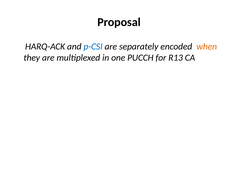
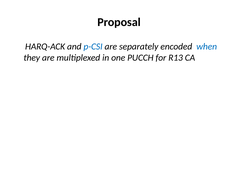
when colour: orange -> blue
